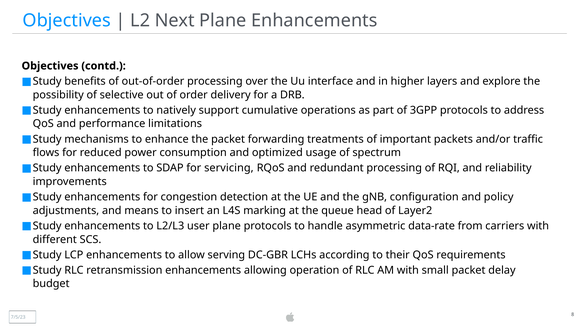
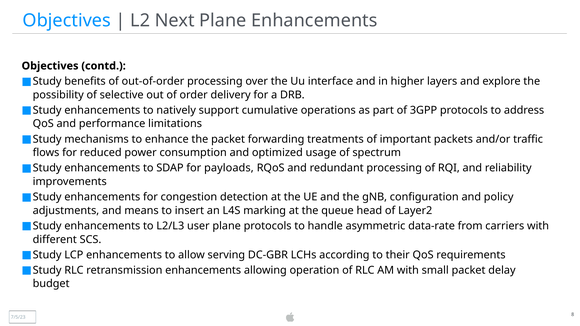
servicing: servicing -> payloads
